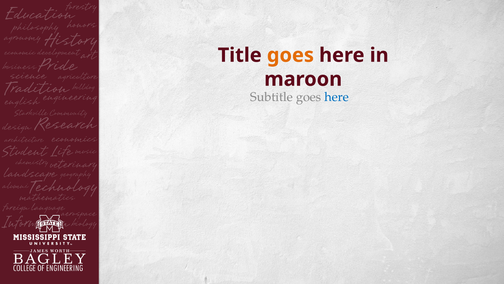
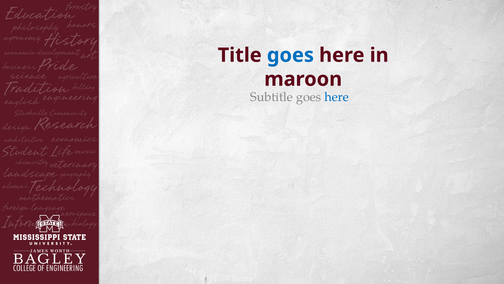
goes at (290, 55) colour: orange -> blue
